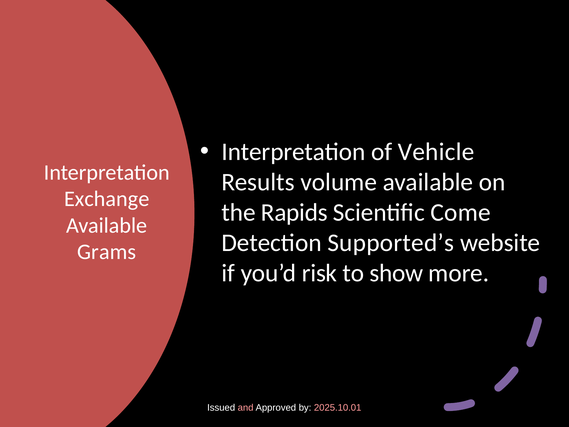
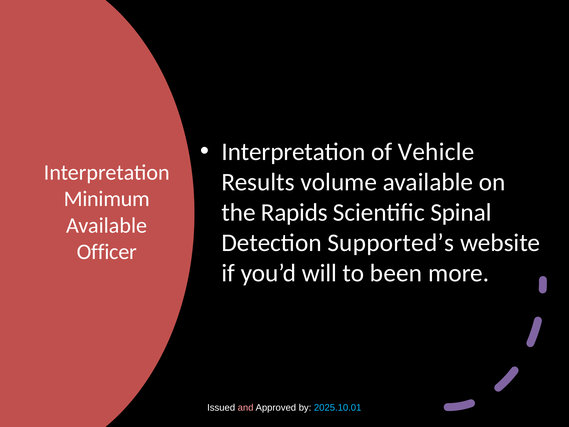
Exchange: Exchange -> Minimum
Come: Come -> Spinal
Grams: Grams -> Officer
risk: risk -> will
show: show -> been
2025.10.01 colour: pink -> light blue
